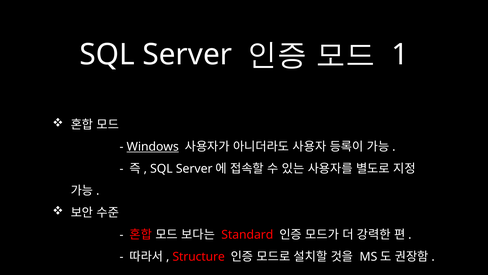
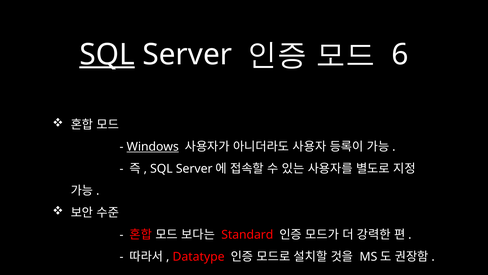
SQL at (107, 54) underline: none -> present
1: 1 -> 6
Structure: Structure -> Datatype
